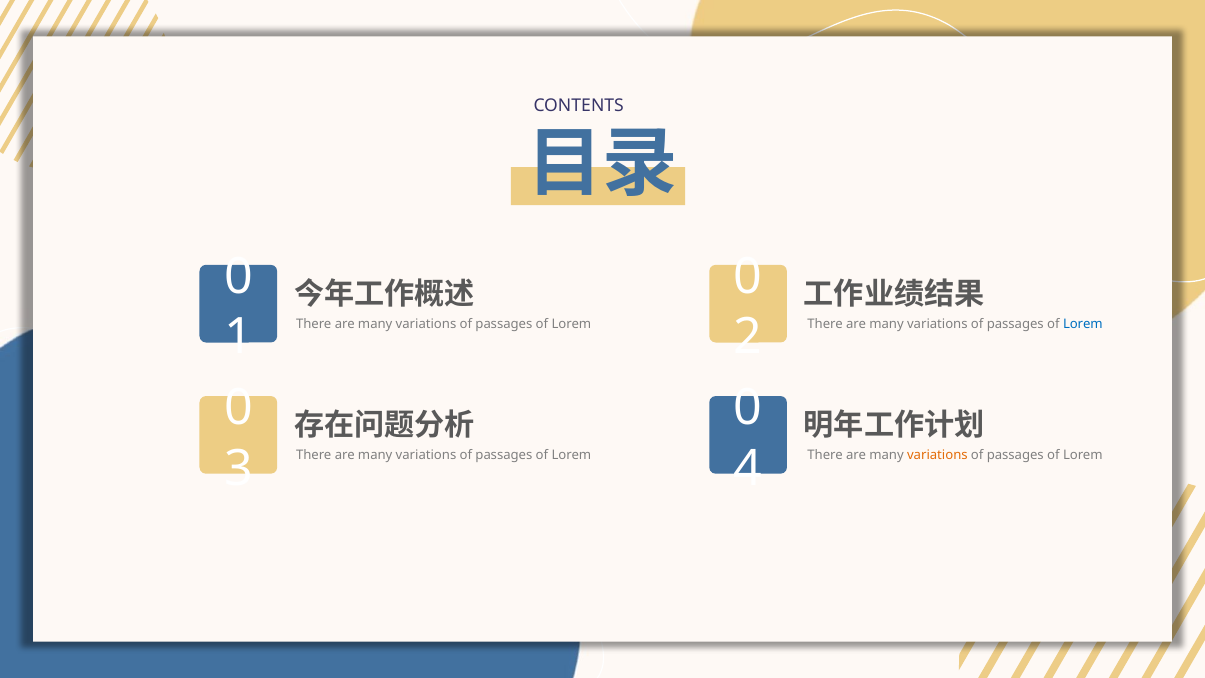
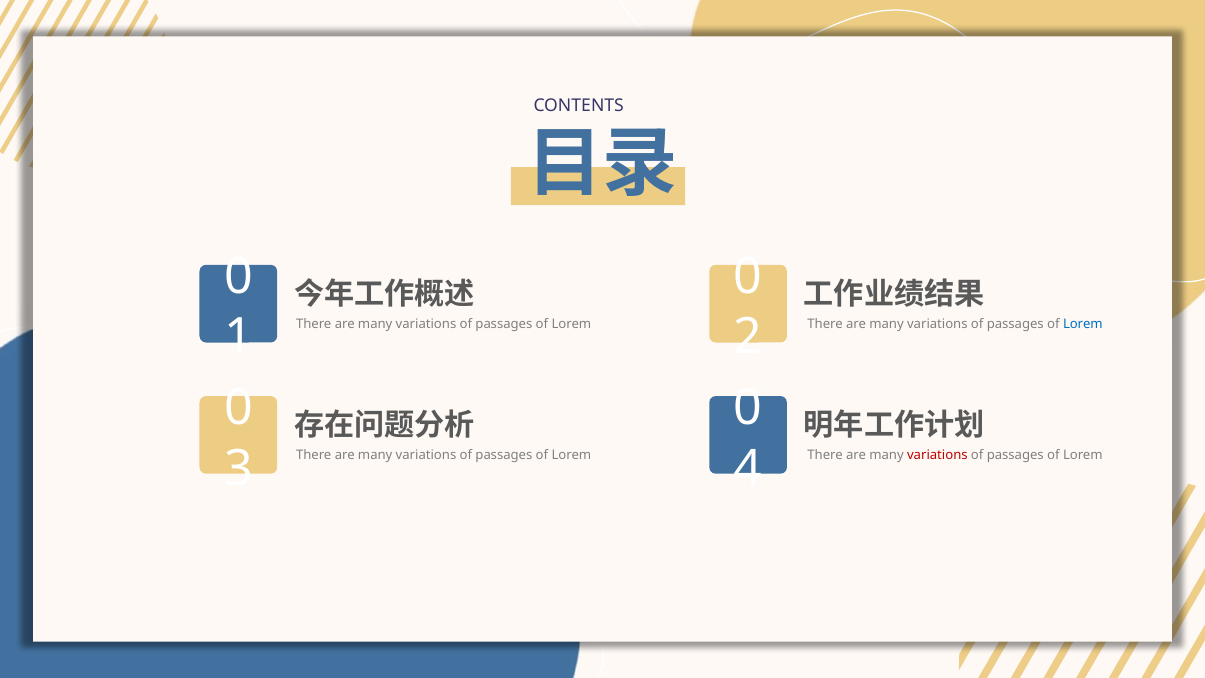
variations at (937, 455) colour: orange -> red
